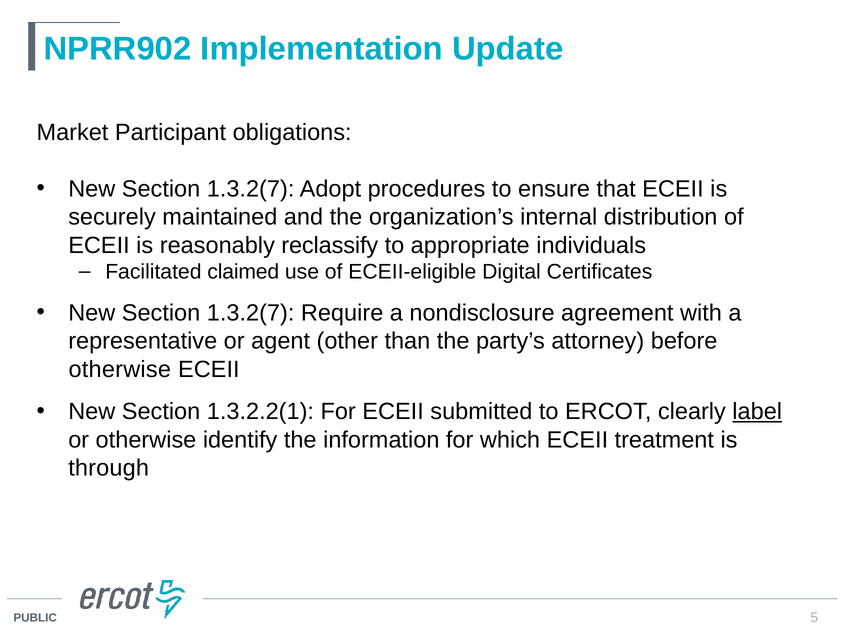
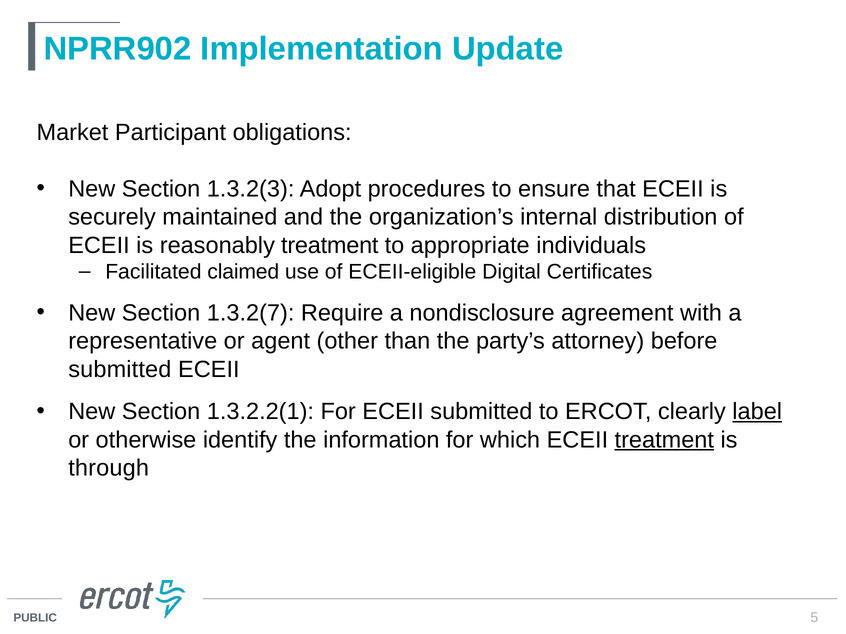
1.3.2(7 at (251, 189): 1.3.2(7 -> 1.3.2(3
reasonably reclassify: reclassify -> treatment
otherwise at (120, 370): otherwise -> submitted
treatment at (664, 440) underline: none -> present
